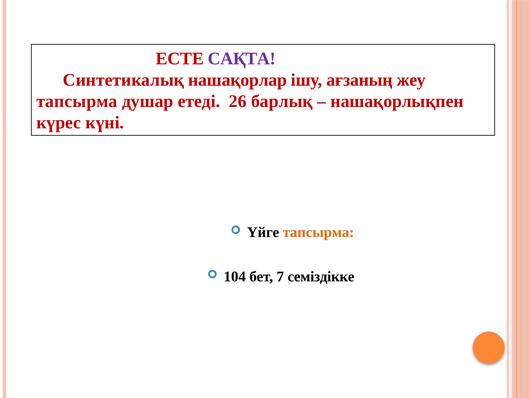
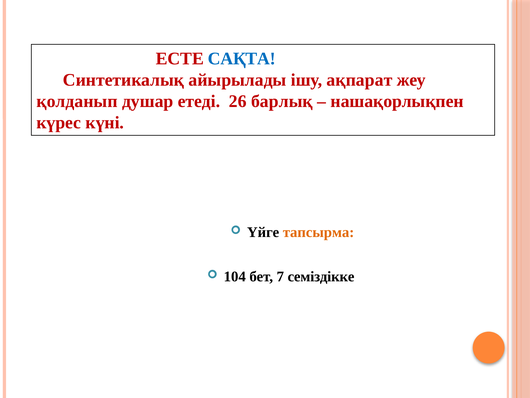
САҚТА colour: purple -> blue
нашақорлар: нашақорлар -> айырылады
ағзаның: ағзаның -> ақпарат
тапсырма at (77, 101): тапсырма -> қолданып
